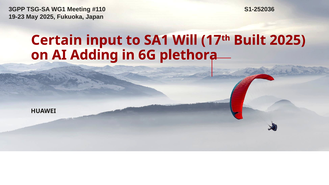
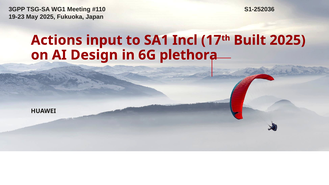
Certain: Certain -> Actions
Will: Will -> Incl
Adding: Adding -> Design
